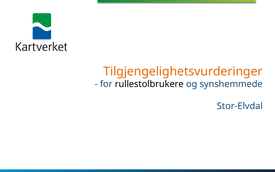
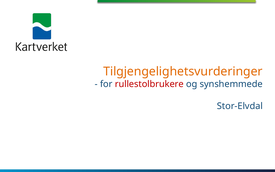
rullestolbrukere colour: black -> red
